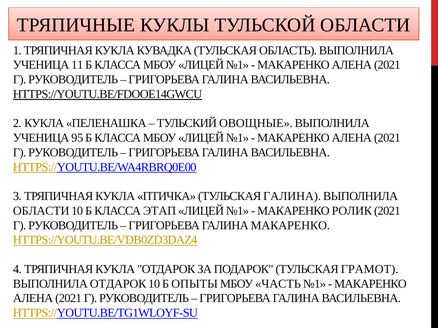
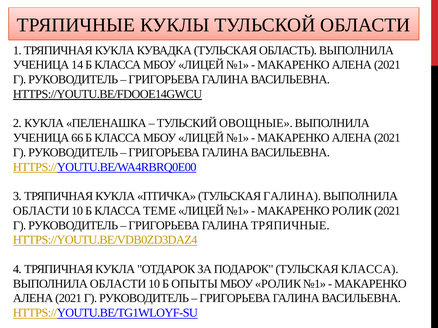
11: 11 -> 14
95: 95 -> 66
ЭТАП: ЭТАП -> ТЕМЕ
ГАЛИНА МАКАРЕНКО: МАКАРЕНКО -> ТРЯПИЧНЫЕ
ТУЛЬСКАЯ ГРАМОТ: ГРАМОТ -> КЛАССА
ОТДАРОК at (118, 284): ОТДАРОК -> ОБЛАСТИ
МБОУ ЧАСТЬ: ЧАСТЬ -> РОЛИК
